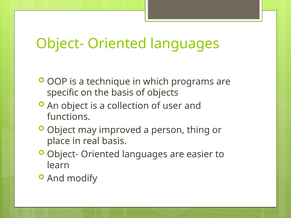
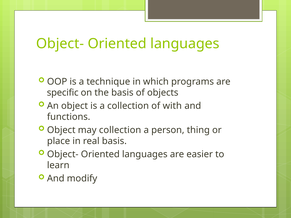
user: user -> with
may improved: improved -> collection
